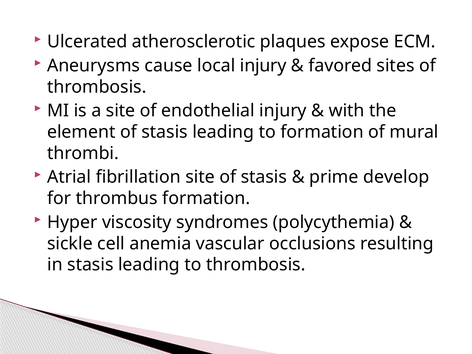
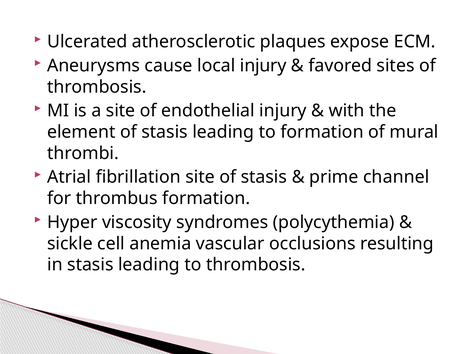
develop: develop -> channel
